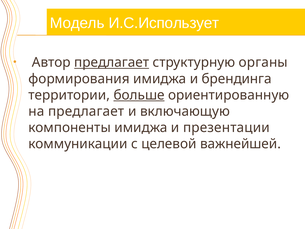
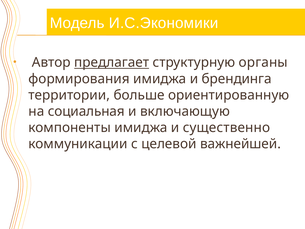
И.С.Использует: И.С.Использует -> И.С.Экономики
больше underline: present -> none
на предлагает: предлагает -> социальная
презентации: презентации -> существенно
